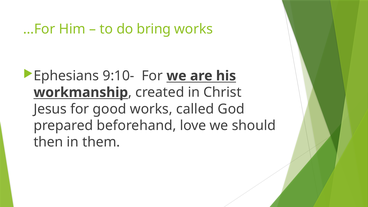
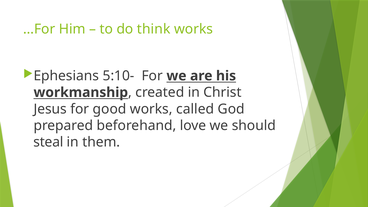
bring: bring -> think
9:10-: 9:10- -> 5:10-
then: then -> steal
